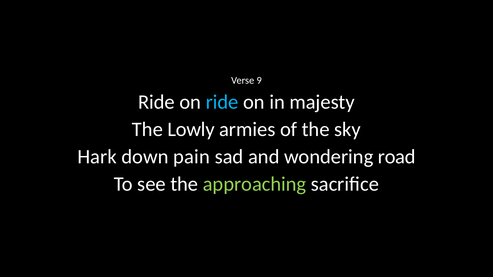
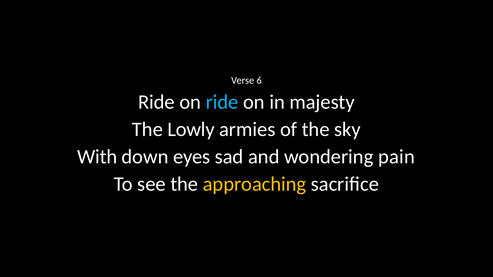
9: 9 -> 6
Hark: Hark -> With
pain: pain -> eyes
road: road -> pain
approaching colour: light green -> yellow
